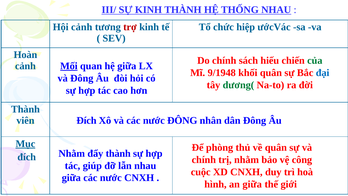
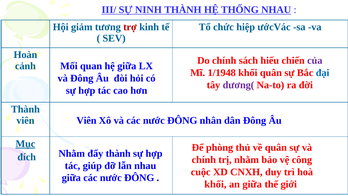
SỰ KINH: KINH -> NINH
Hội cảnh: cảnh -> giảm
của colour: green -> purple
Mối underline: present -> none
9/1948: 9/1948 -> 1/1948
dương( colour: green -> purple
Đích at (86, 120): Đích -> Viên
giữa các nước CNXH: CNXH -> ĐÔNG
hình at (215, 184): hình -> khối
